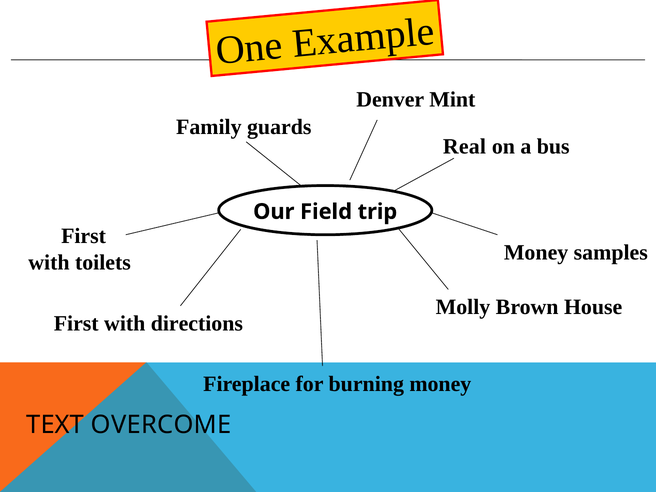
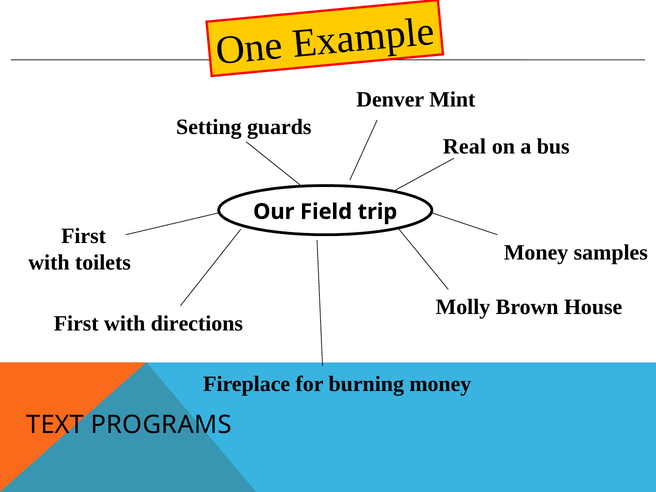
Family: Family -> Setting
OVERCOME: OVERCOME -> PROGRAMS
